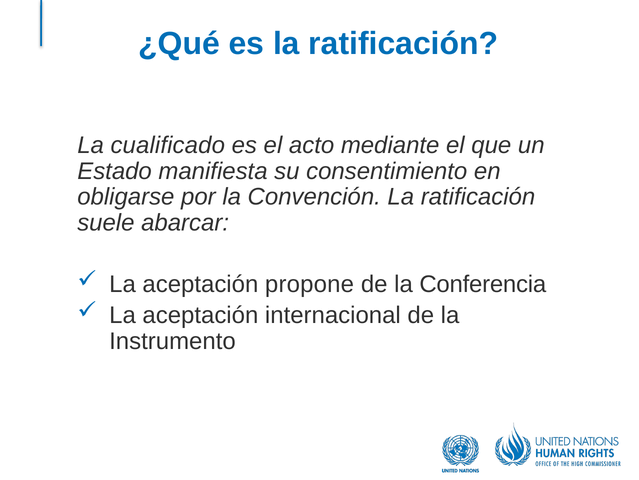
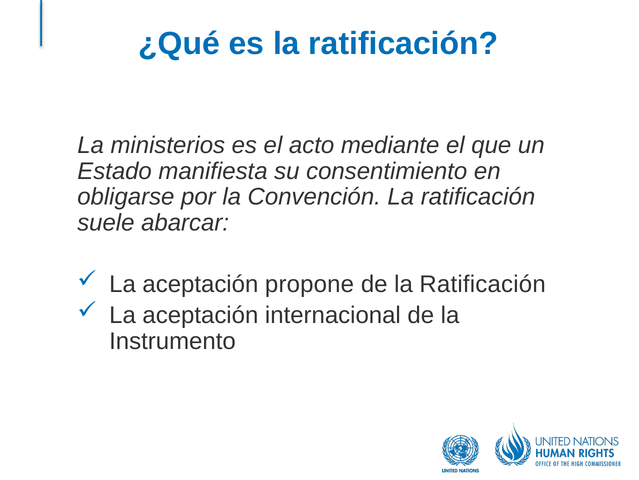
cualificado: cualificado -> ministerios
de la Conferencia: Conferencia -> Ratificación
